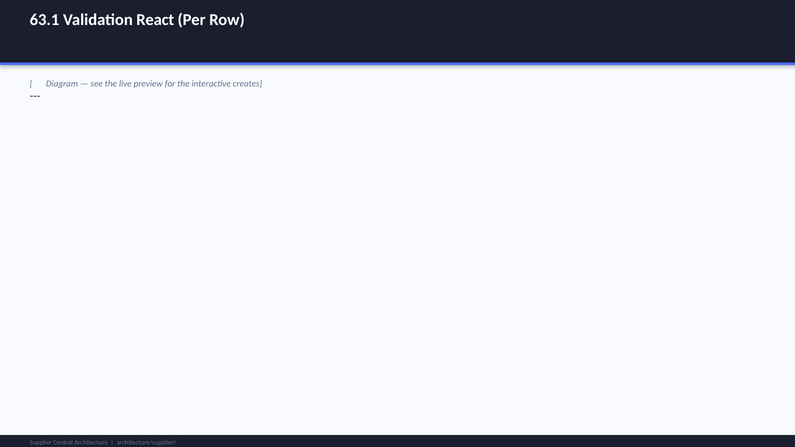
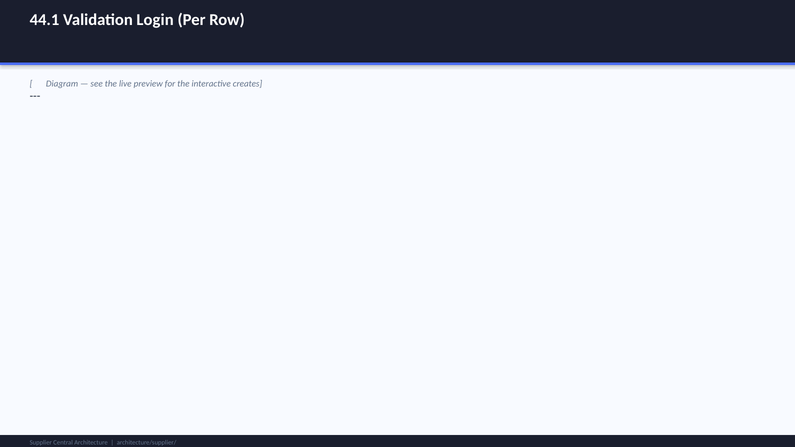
63.1: 63.1 -> 44.1
React: React -> Login
